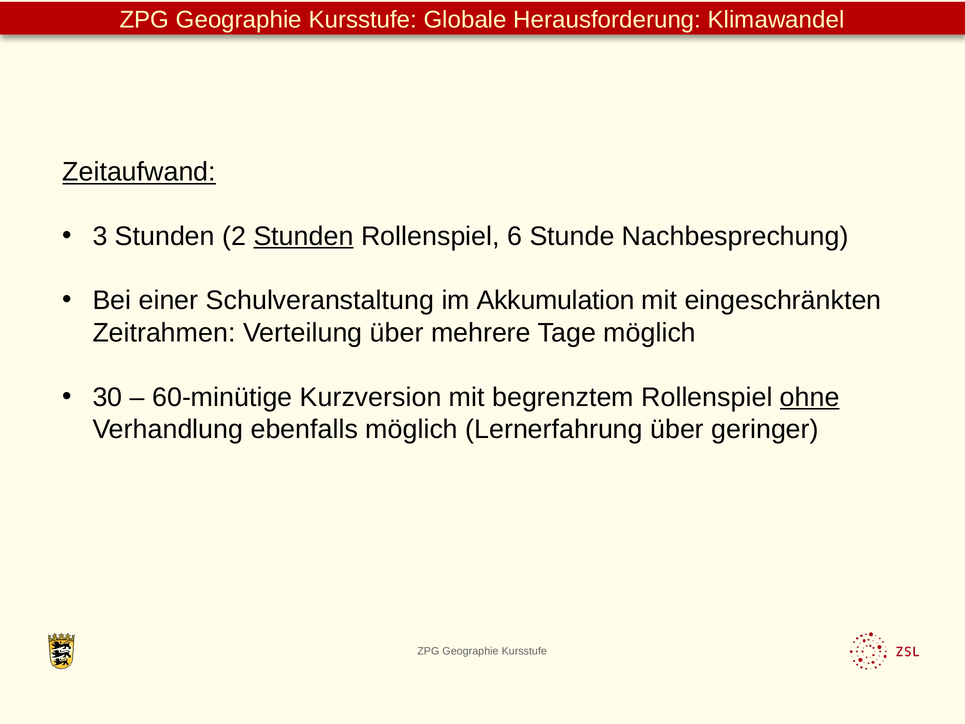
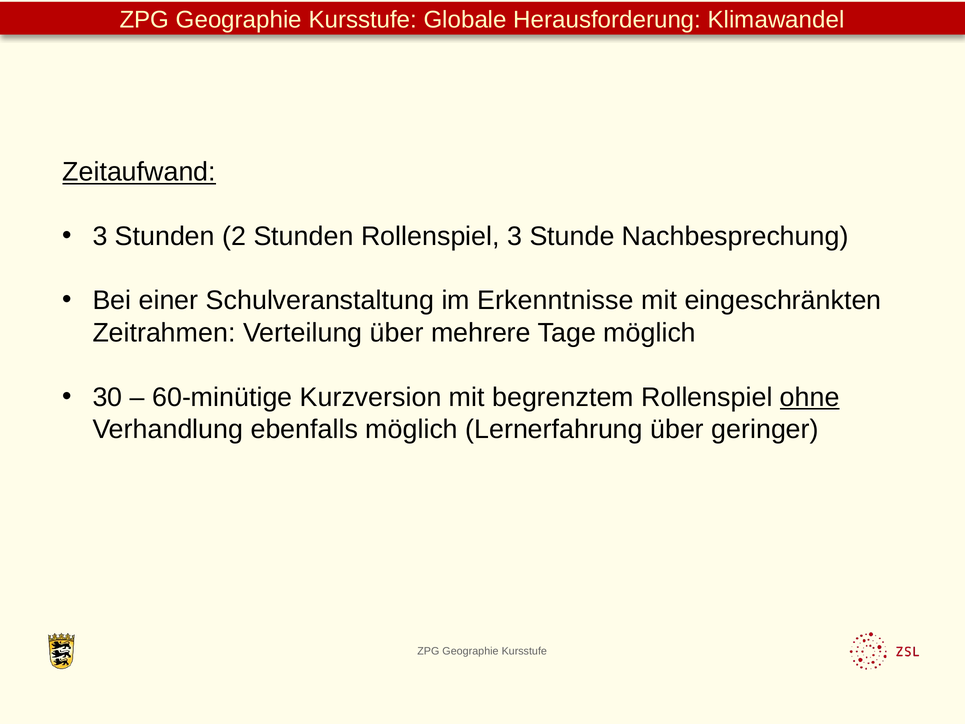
Stunden at (304, 236) underline: present -> none
Rollenspiel 6: 6 -> 3
Akkumulation: Akkumulation -> Erkenntnisse
